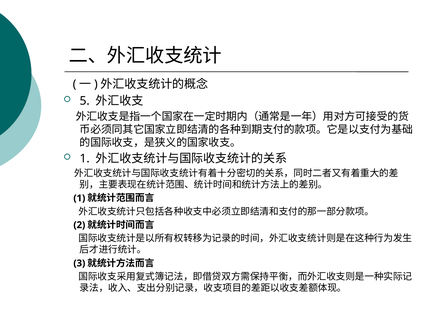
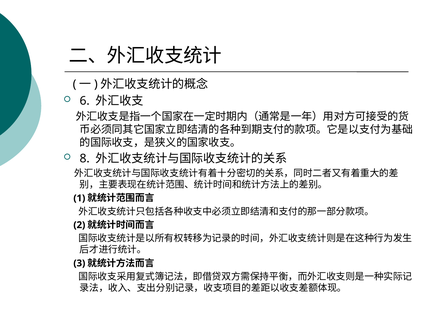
5: 5 -> 6
1 at (85, 158): 1 -> 8
